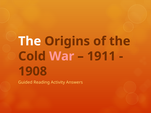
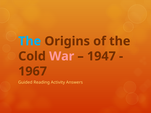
The at (30, 41) colour: white -> light blue
1911: 1911 -> 1947
1908: 1908 -> 1967
